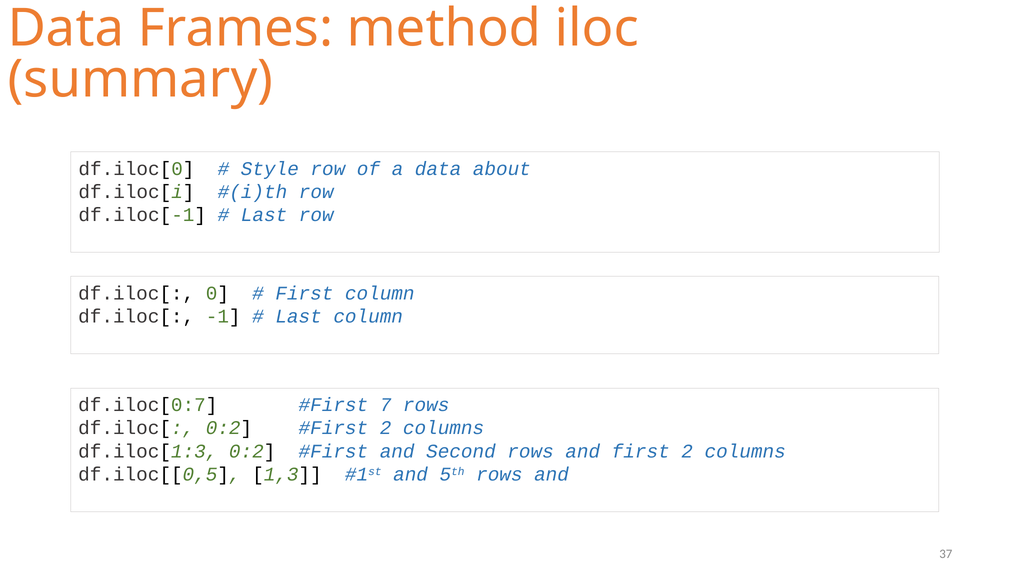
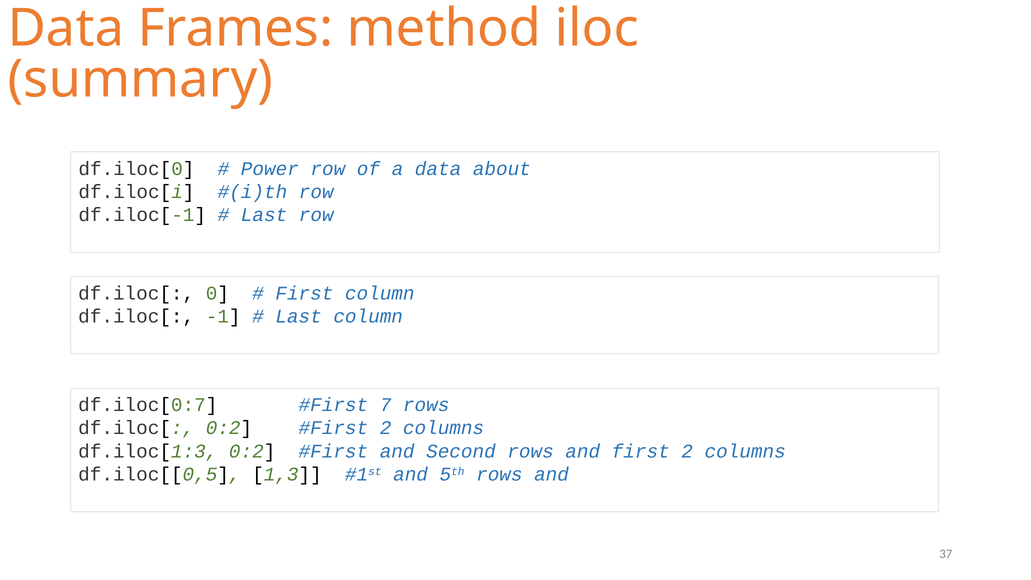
Style: Style -> Power
